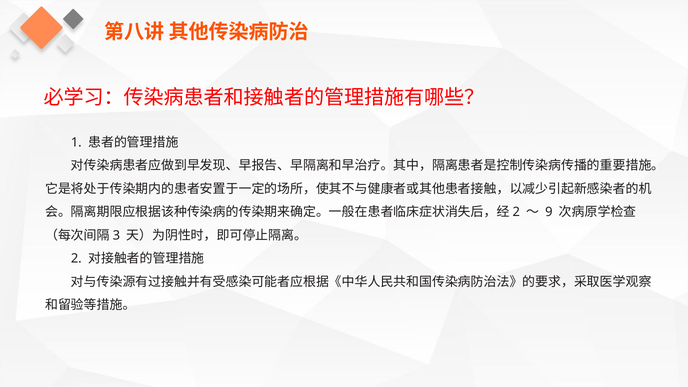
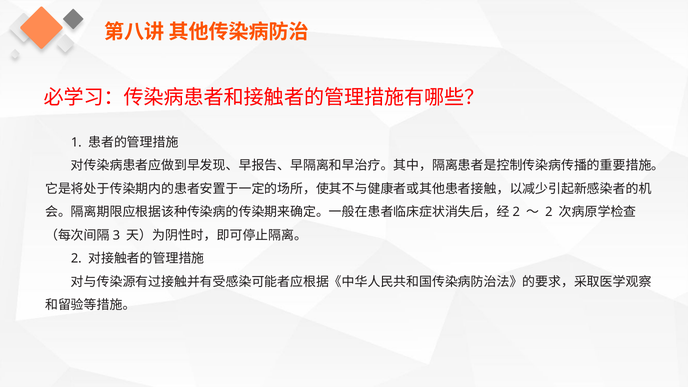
9 at (549, 212): 9 -> 2
